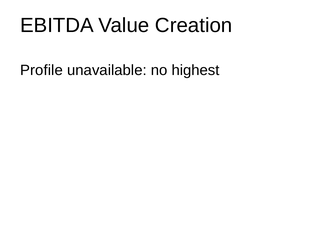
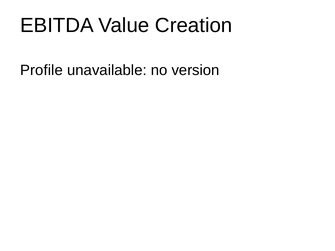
highest: highest -> version
